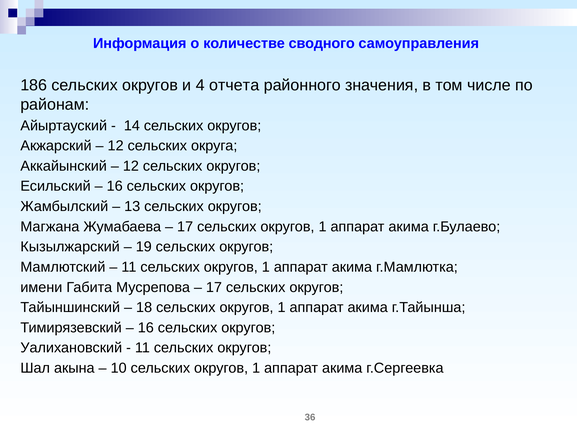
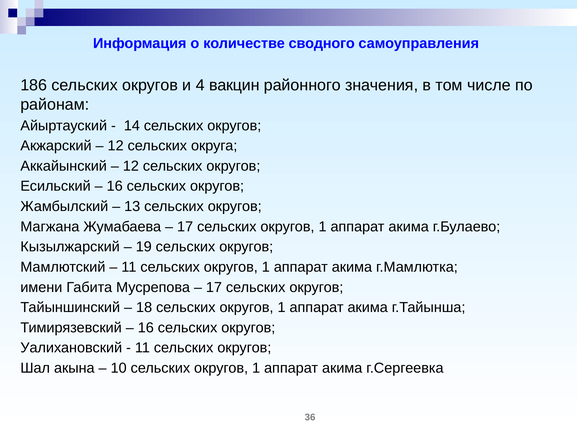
отчета: отчета -> вакцин
